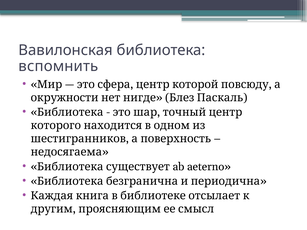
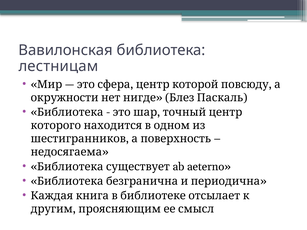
вспомнить: вспомнить -> лестницам
